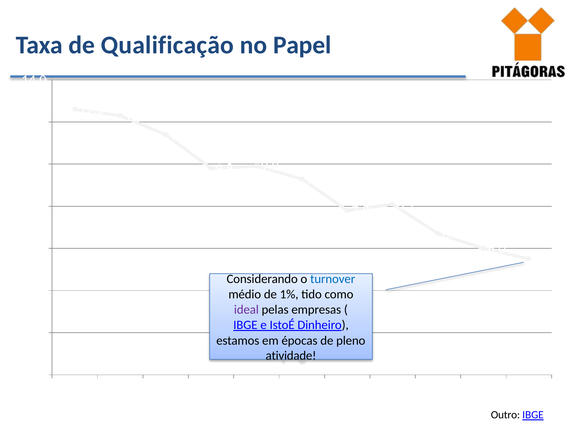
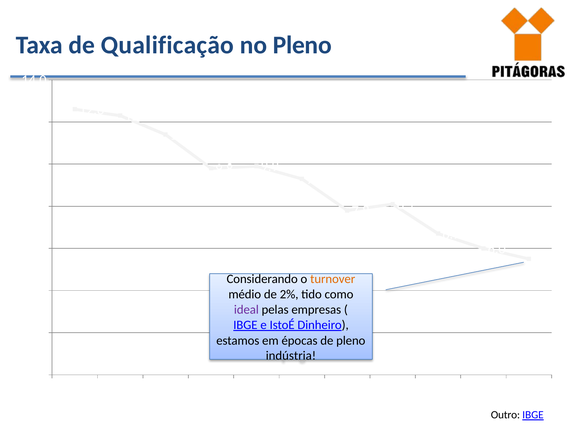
no Papel: Papel -> Pleno
turnover colour: blue -> orange
1%: 1% -> 2%
atividade: atividade -> indústria
